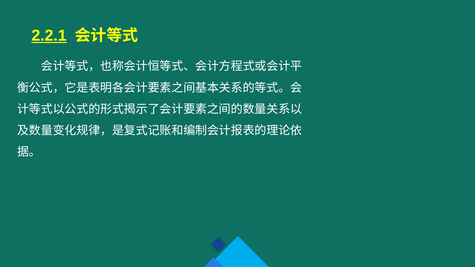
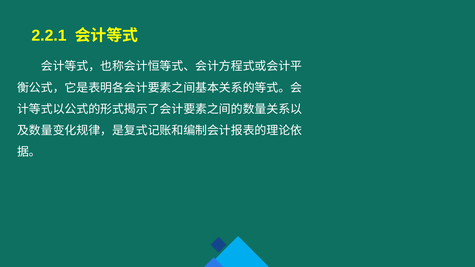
2.2.1 underline: present -> none
